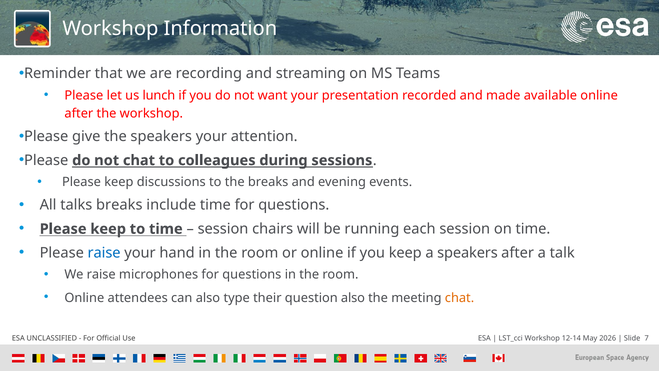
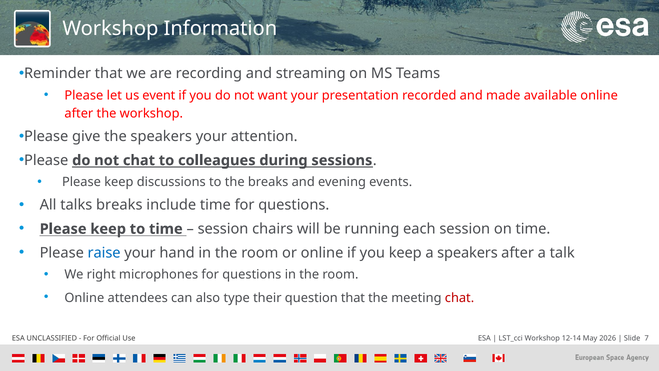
lunch: lunch -> event
We raise: raise -> right
question also: also -> that
chat at (460, 298) colour: orange -> red
